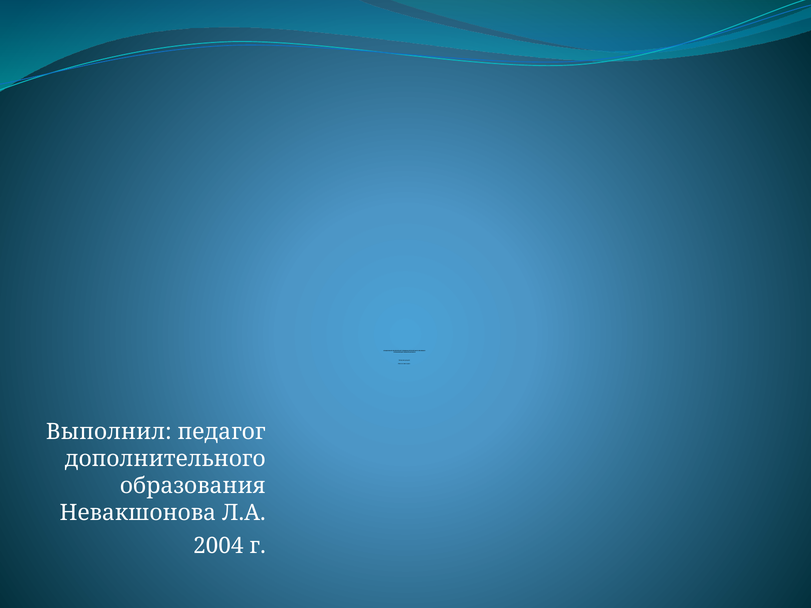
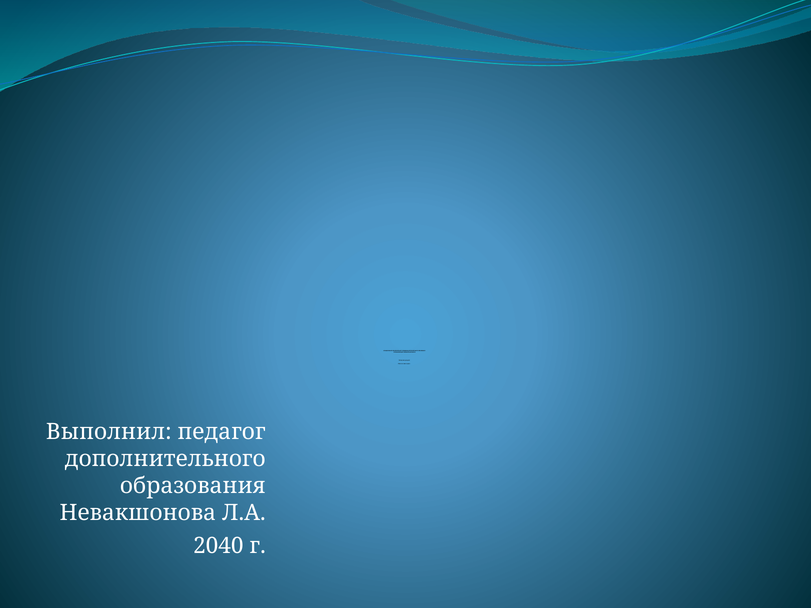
2004: 2004 -> 2040
